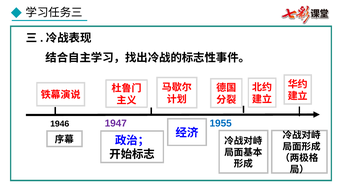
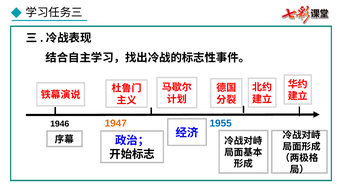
1947 colour: purple -> orange
